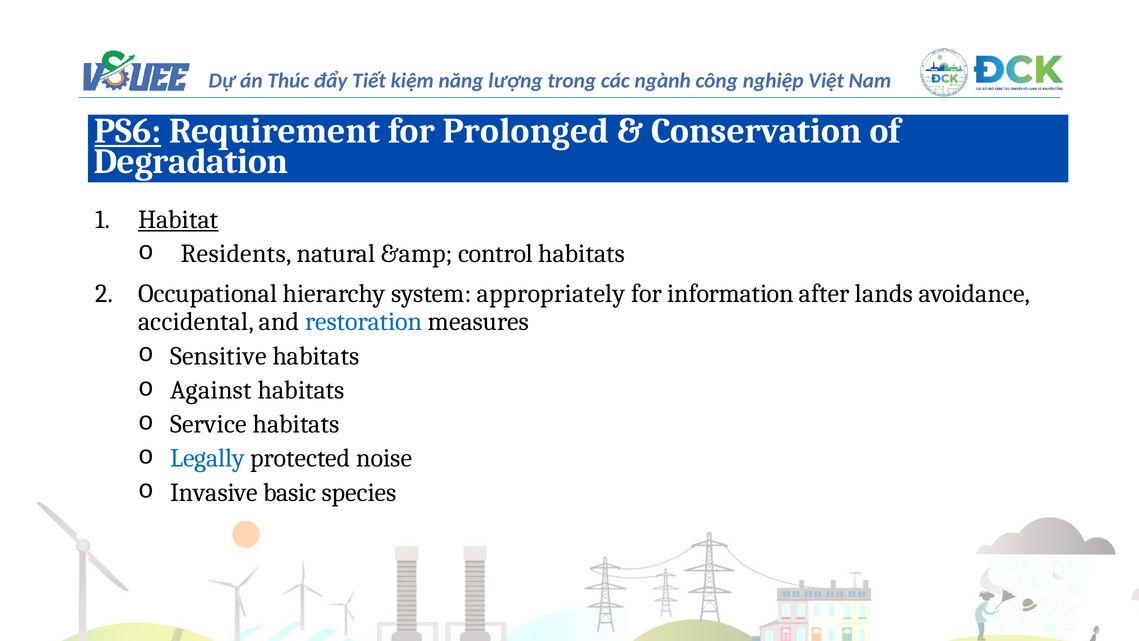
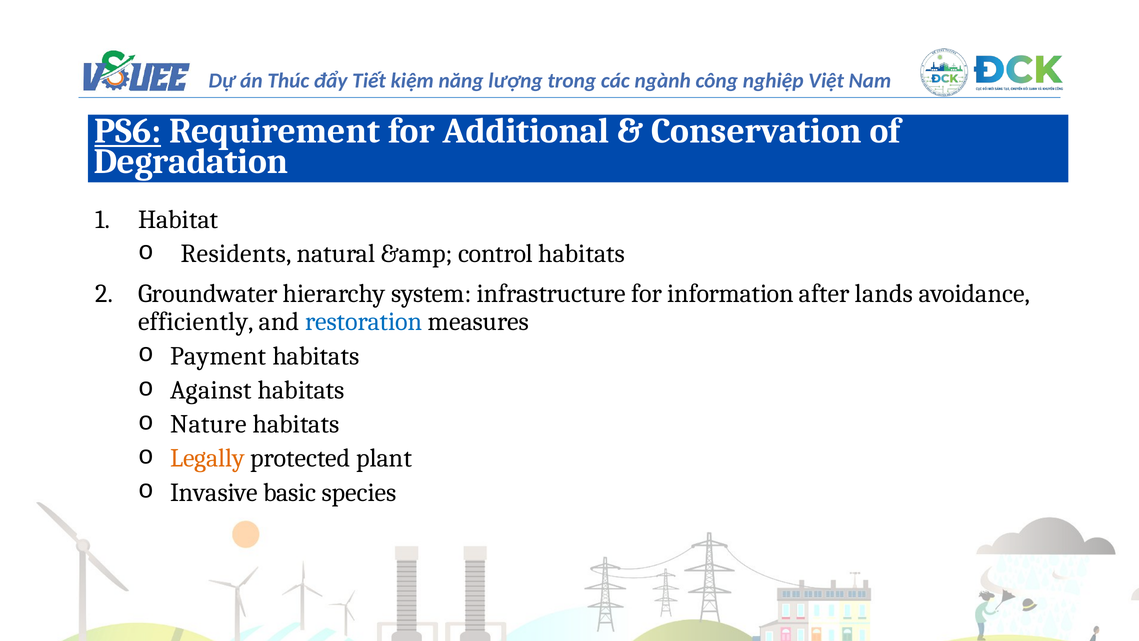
Prolonged: Prolonged -> Additional
Habitat underline: present -> none
Occupational: Occupational -> Groundwater
appropriately: appropriately -> infrastructure
accidental: accidental -> efficiently
Sensitive: Sensitive -> Payment
Service: Service -> Nature
Legally colour: blue -> orange
noise: noise -> plant
